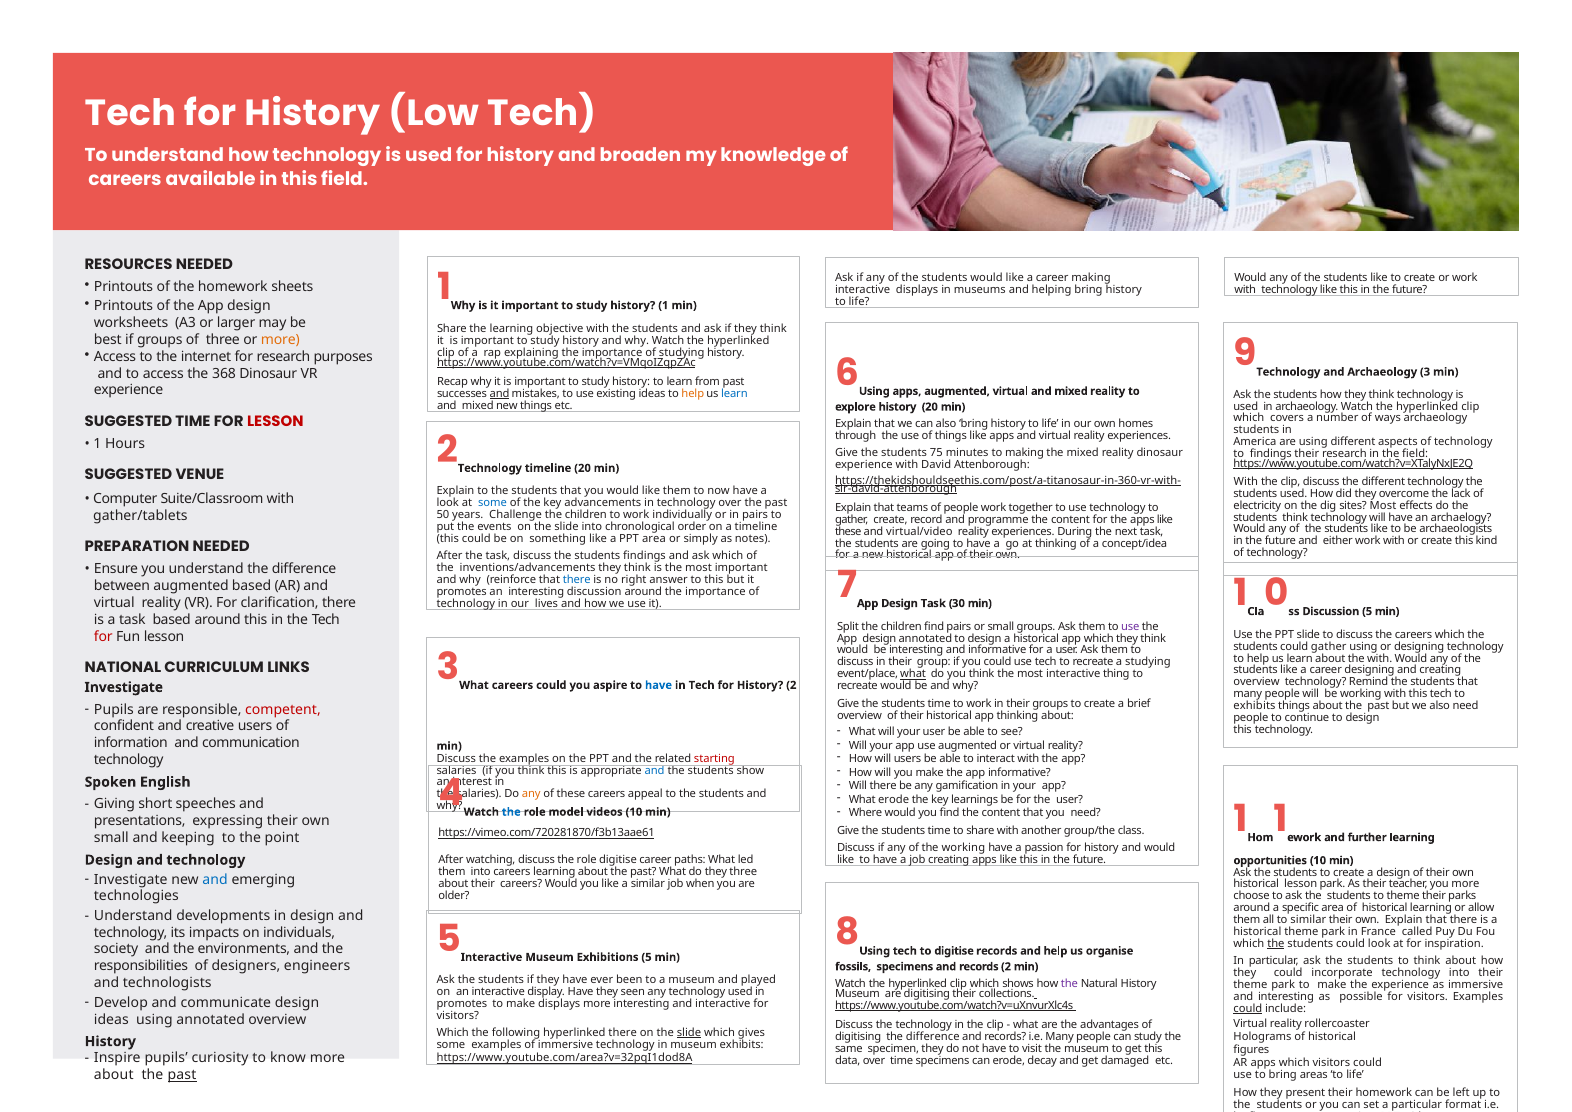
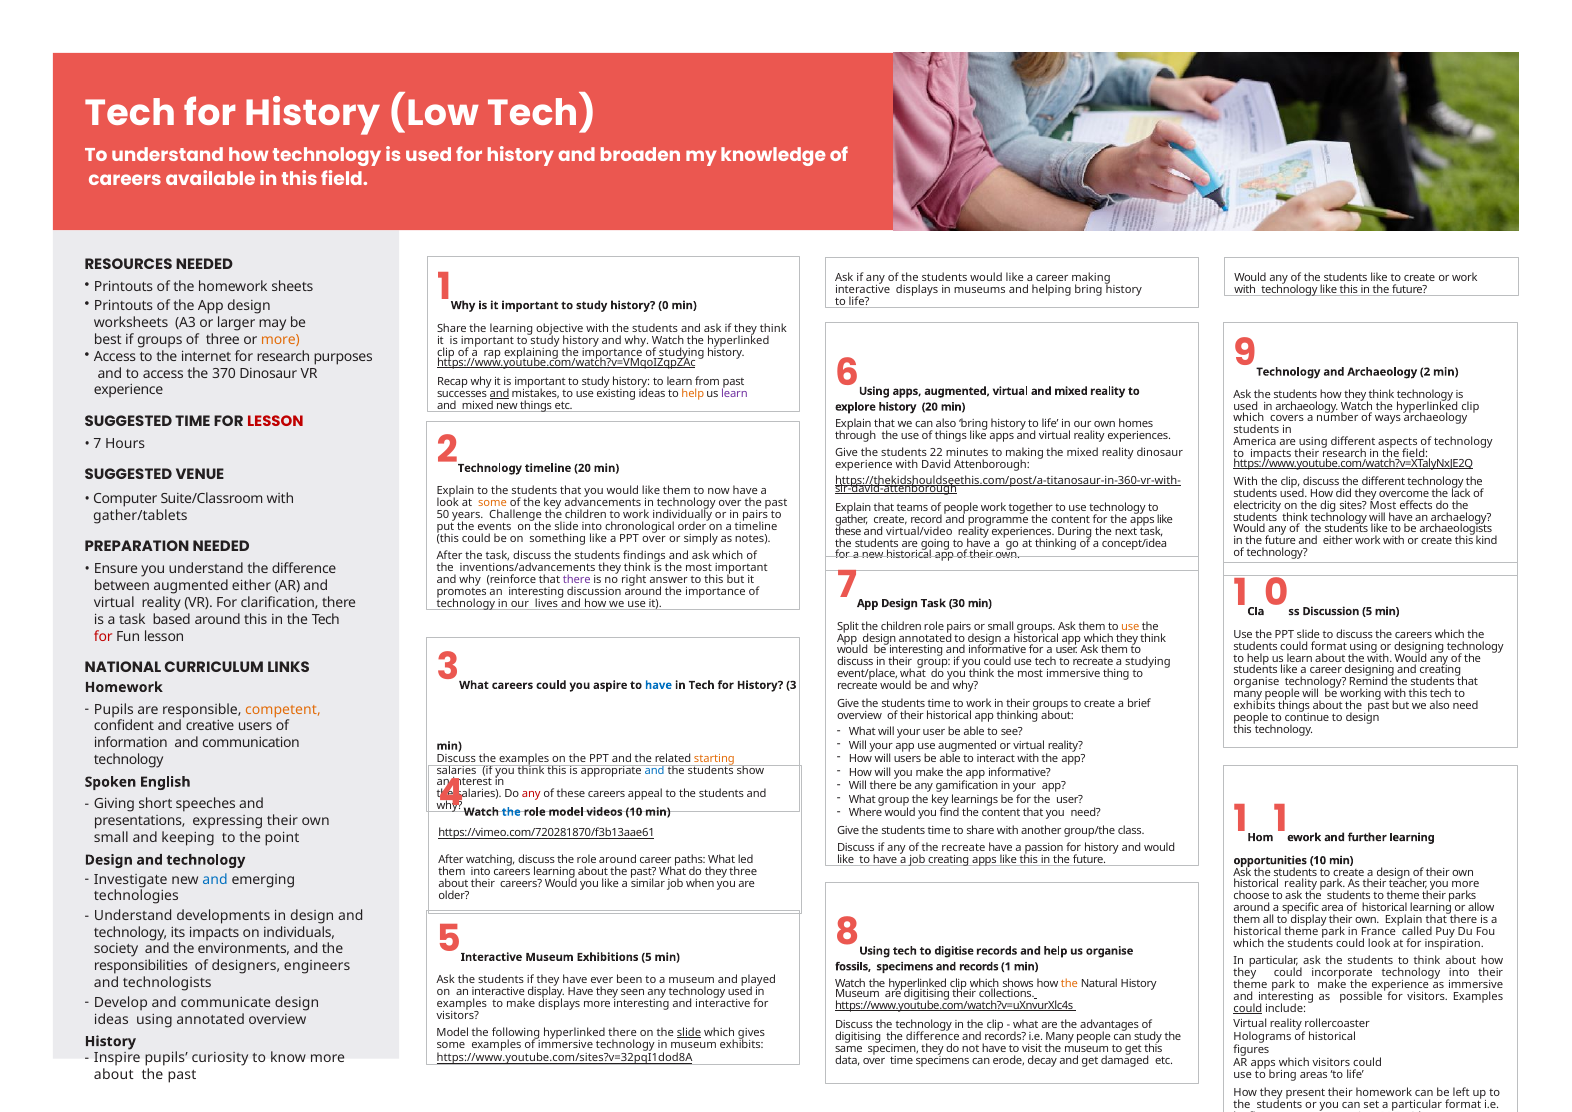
history 1: 1 -> 0
Archaeology 3: 3 -> 2
368: 368 -> 370
learn at (734, 393) colour: blue -> purple
1 at (97, 444): 1 -> 7
75: 75 -> 22
to findings: findings -> impacts
some at (492, 503) colour: blue -> orange
PPT area: area -> over
there at (577, 580) colour: blue -> purple
augmented based: based -> either
children find: find -> role
use at (1130, 626) colour: purple -> orange
could gather: gather -> format
History 2: 2 -> 3
what at (913, 674) underline: present -> none
most interactive: interactive -> immersive
overview at (1257, 682): overview -> organise
Investigate at (124, 687): Investigate -> Homework
competent colour: red -> orange
starting colour: red -> orange
any at (531, 794) colour: orange -> red
What erode: erode -> group
the working: working -> recreate
role digitise: digitise -> around
historical lesson: lesson -> reality
to similar: similar -> display
the at (1276, 943) underline: present -> none
records 2: 2 -> 1
the at (1070, 983) colour: purple -> orange
promotes at (462, 1004): promotes -> examples
Which at (453, 1033): Which -> Model
https://www.youtube.com/area?v=32pqI1dod8A: https://www.youtube.com/area?v=32pqI1dod8A -> https://www.youtube.com/sites?v=32pqI1dod8A
past at (182, 1075) underline: present -> none
